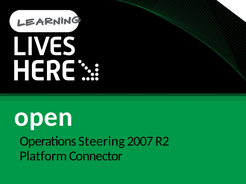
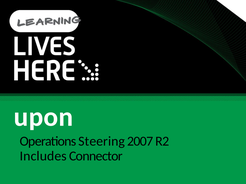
open: open -> upon
Platform: Platform -> Includes
